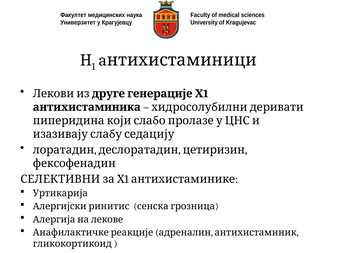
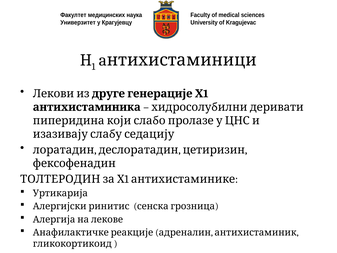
СЕЛЕКТИВНИ: СЕЛЕКТИВНИ -> ТОЛТЕРОДИН
